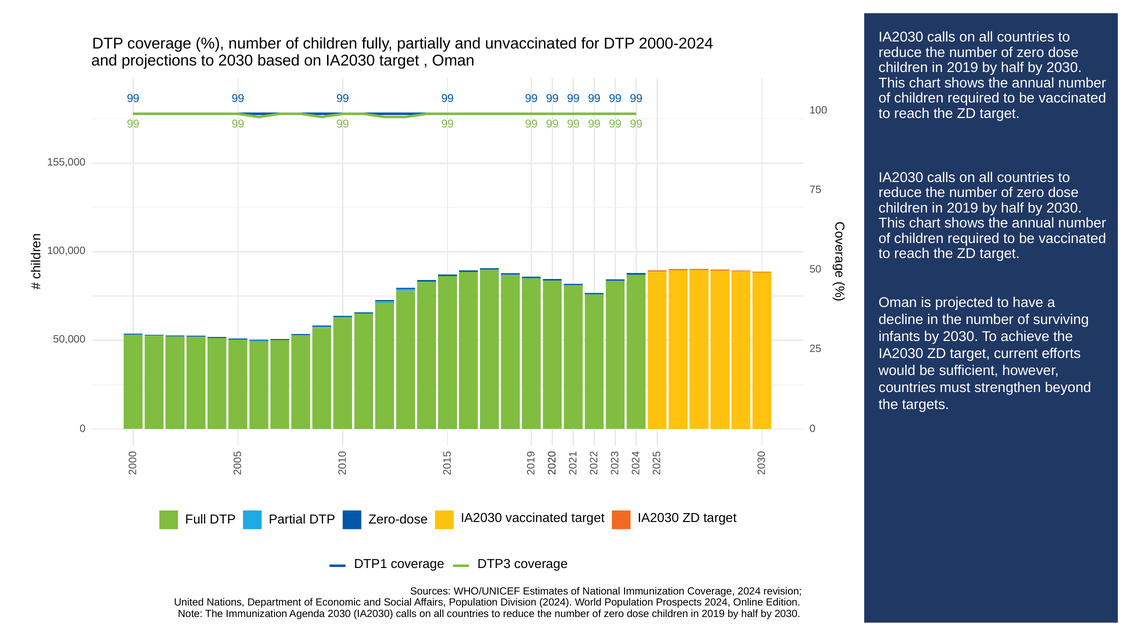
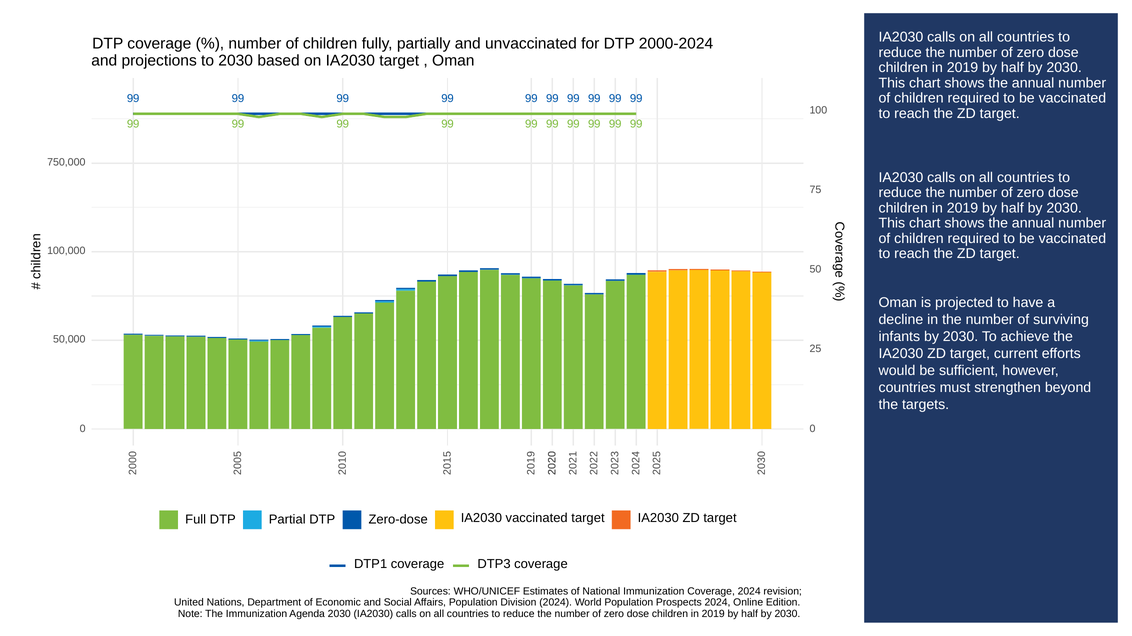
155,000: 155,000 -> 750,000
